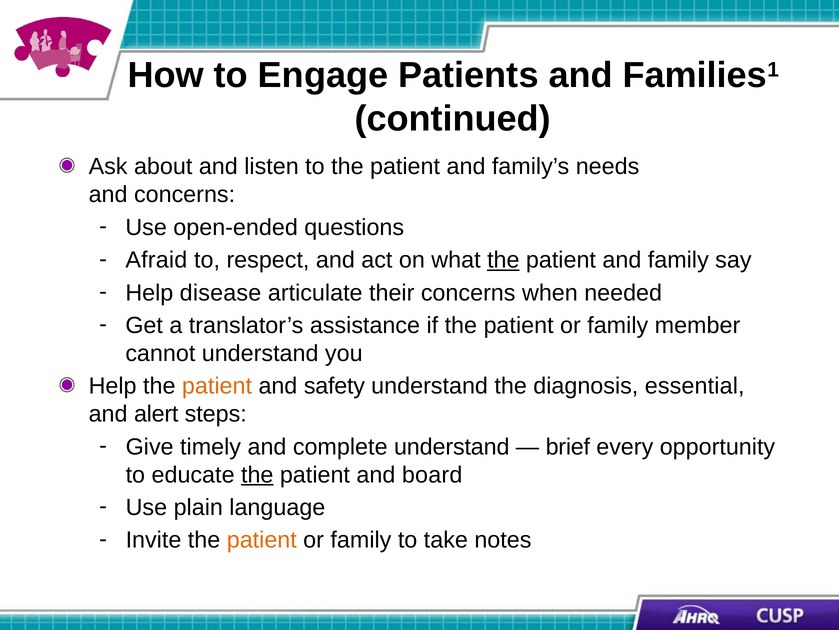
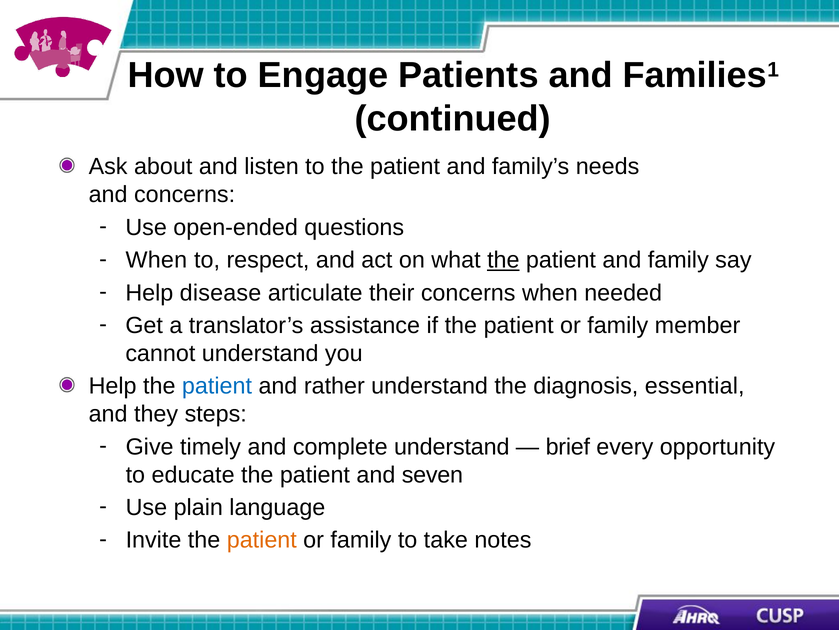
Afraid at (156, 260): Afraid -> When
patient at (217, 386) colour: orange -> blue
safety: safety -> rather
alert: alert -> they
the at (257, 474) underline: present -> none
board: board -> seven
